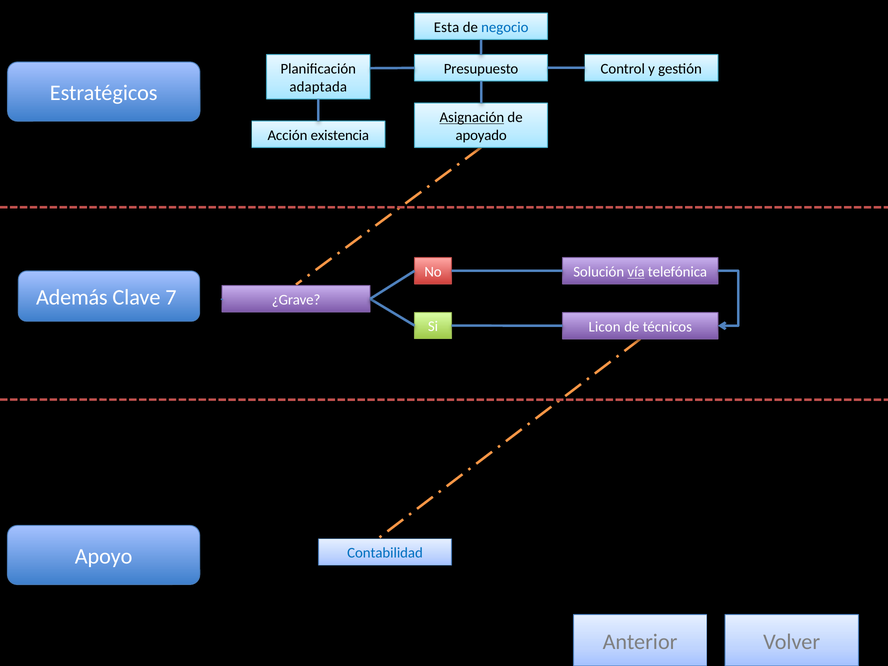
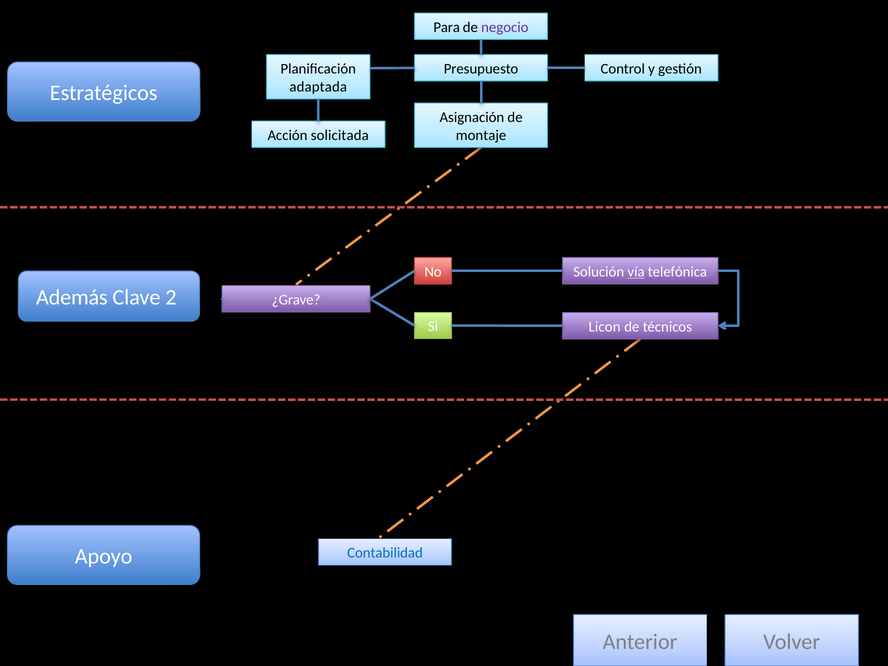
Esta: Esta -> Para
negocio colour: blue -> purple
Asignación underline: present -> none
apoyado: apoyado -> montaje
existencia: existencia -> solicitada
7: 7 -> 2
